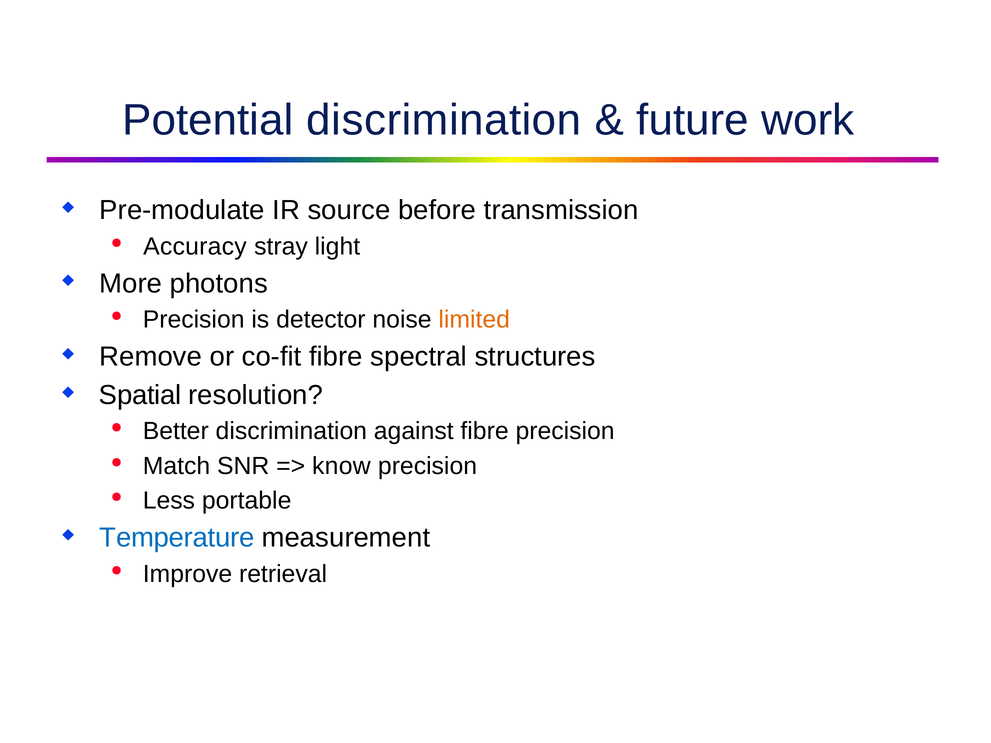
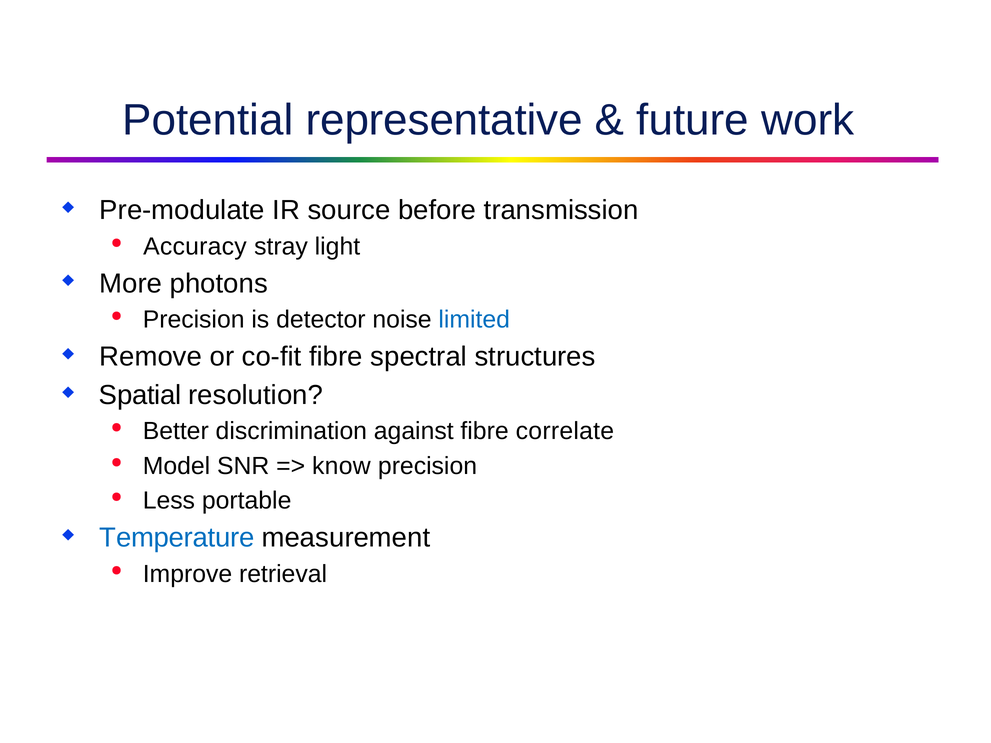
Potential discrimination: discrimination -> representative
limited colour: orange -> blue
fibre precision: precision -> correlate
Match: Match -> Model
